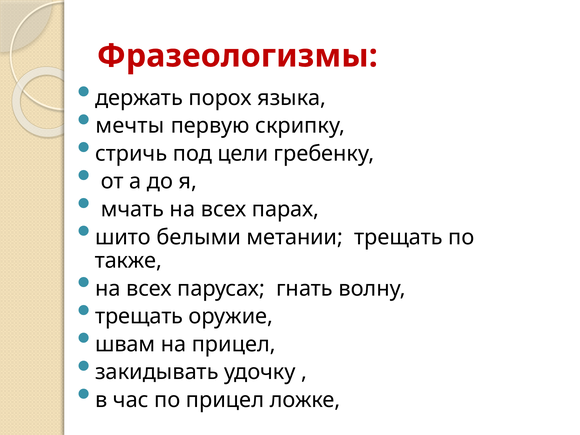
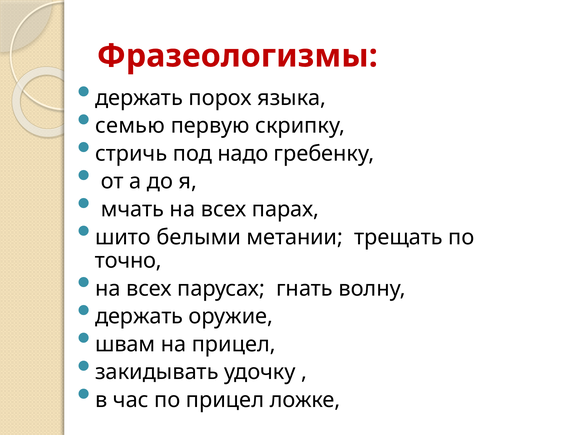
мечты: мечты -> семью
цели: цели -> надо
также: также -> точно
трещать at (139, 316): трещать -> держать
